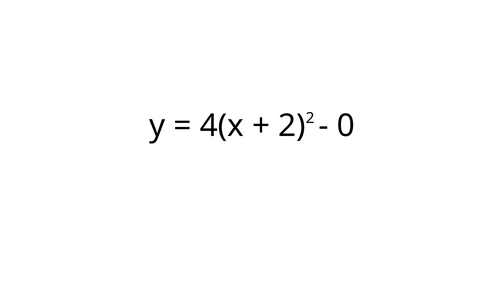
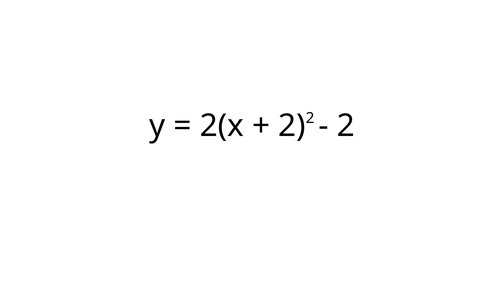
4(x: 4(x -> 2(x
0 at (346, 126): 0 -> 2
